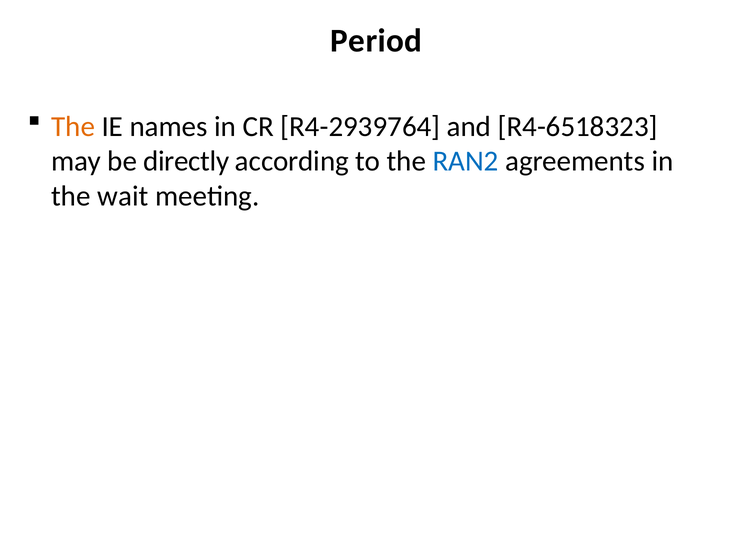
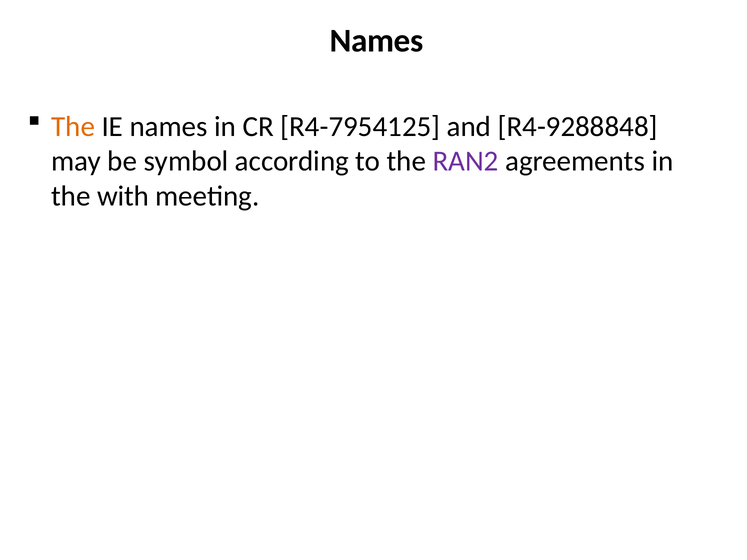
Period at (376, 41): Period -> Names
R4-2939764: R4-2939764 -> R4-7954125
R4-6518323: R4-6518323 -> R4-9288848
directly: directly -> symbol
RAN2 colour: blue -> purple
wait: wait -> with
